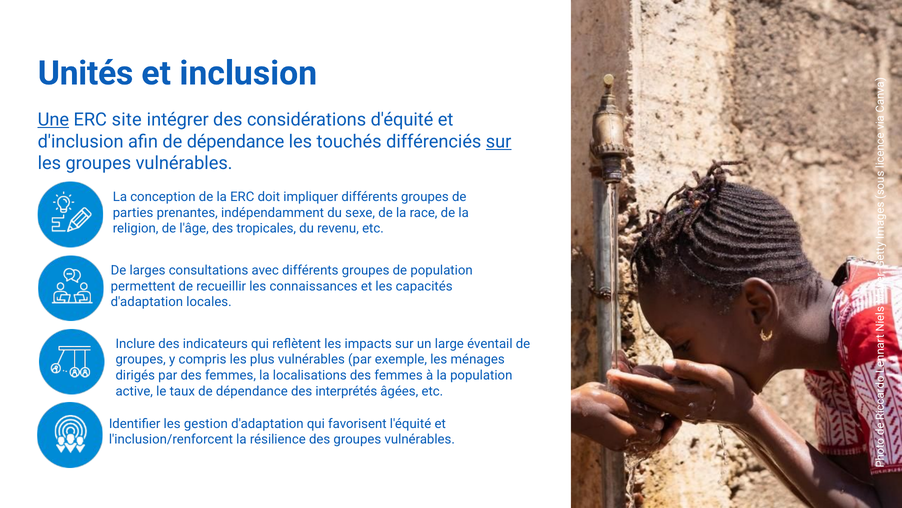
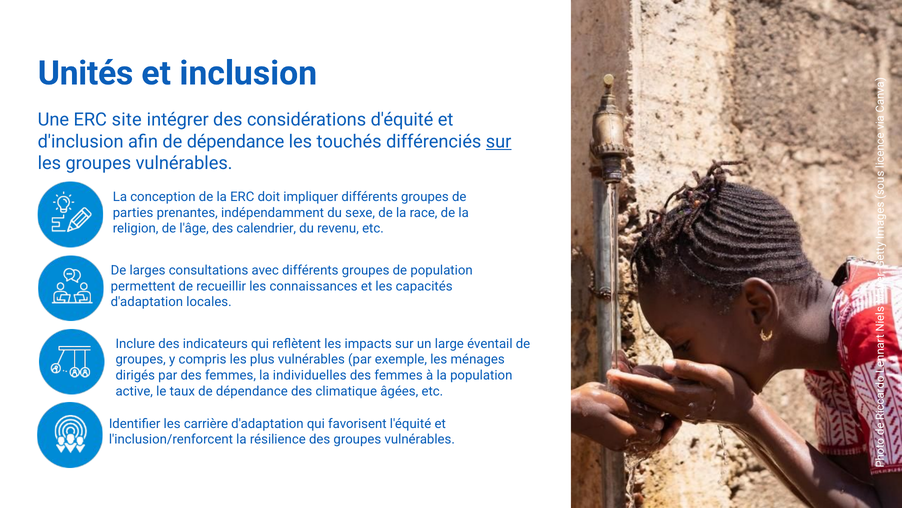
Une underline: present -> none
tropicales: tropicales -> calendrier
localisations: localisations -> individuelles
interprétés: interprétés -> climatique
gestion: gestion -> carrière
